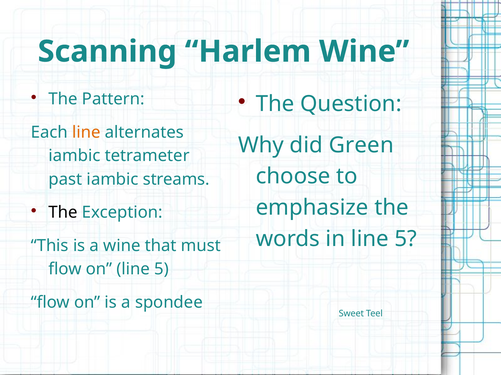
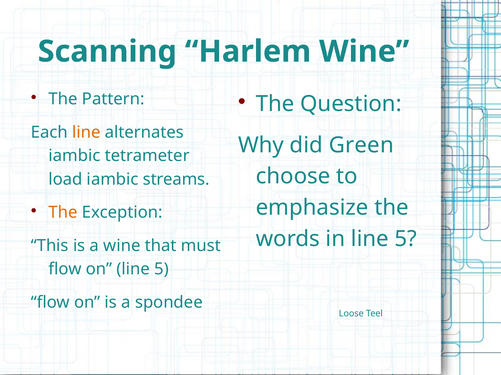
past: past -> load
The at (63, 213) colour: black -> orange
Sweet: Sweet -> Loose
